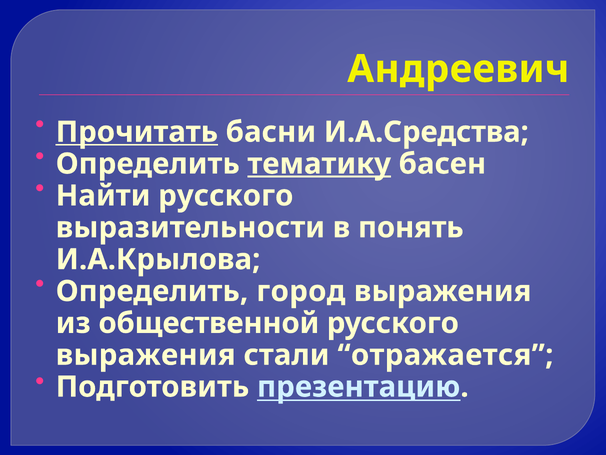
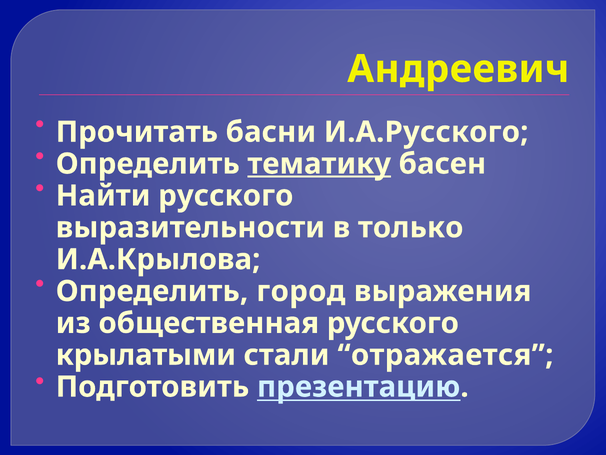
Прочитать underline: present -> none
И.А.Средства: И.А.Средства -> И.А.Русского
понять: понять -> только
общественной: общественной -> общественная
выражения at (146, 355): выражения -> крылатыми
